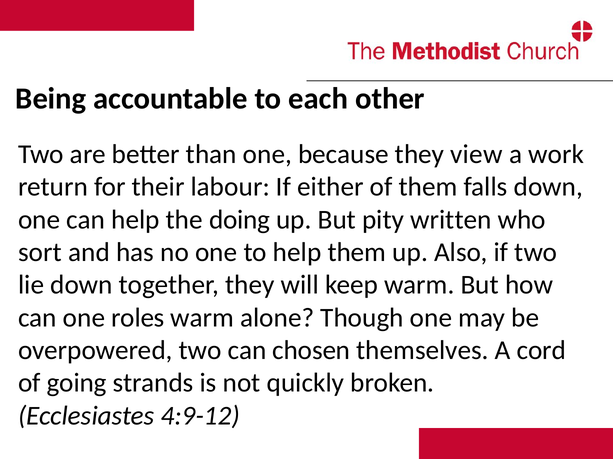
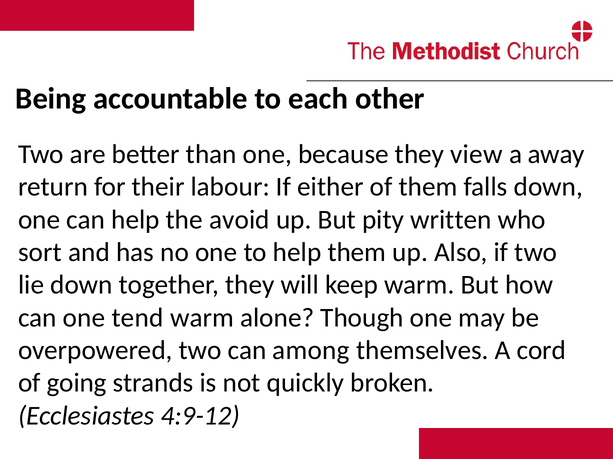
work: work -> away
doing: doing -> avoid
roles: roles -> tend
chosen: chosen -> among
